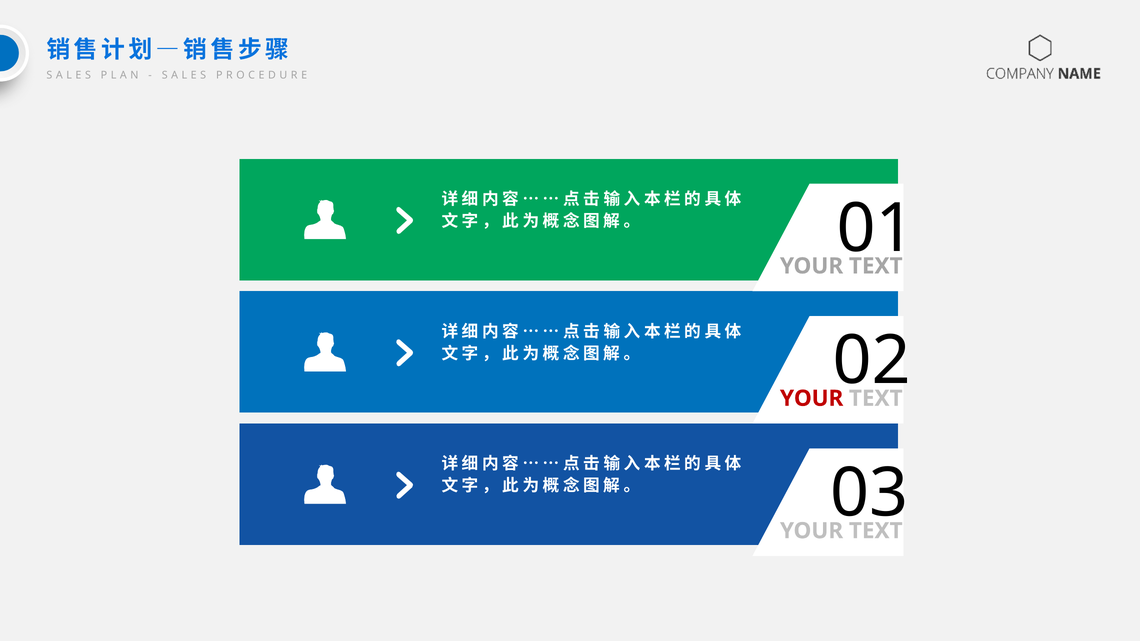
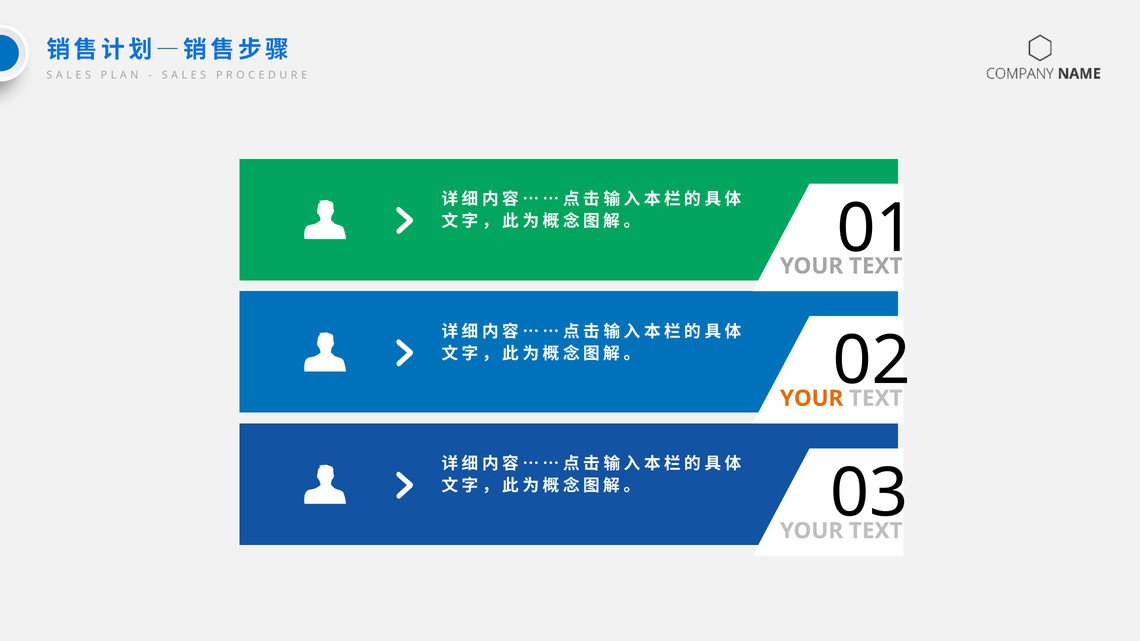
YOUR at (812, 399) colour: red -> orange
